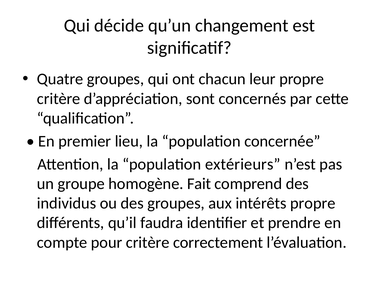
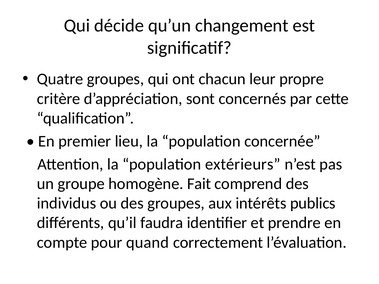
intérêts propre: propre -> publics
pour critère: critère -> quand
